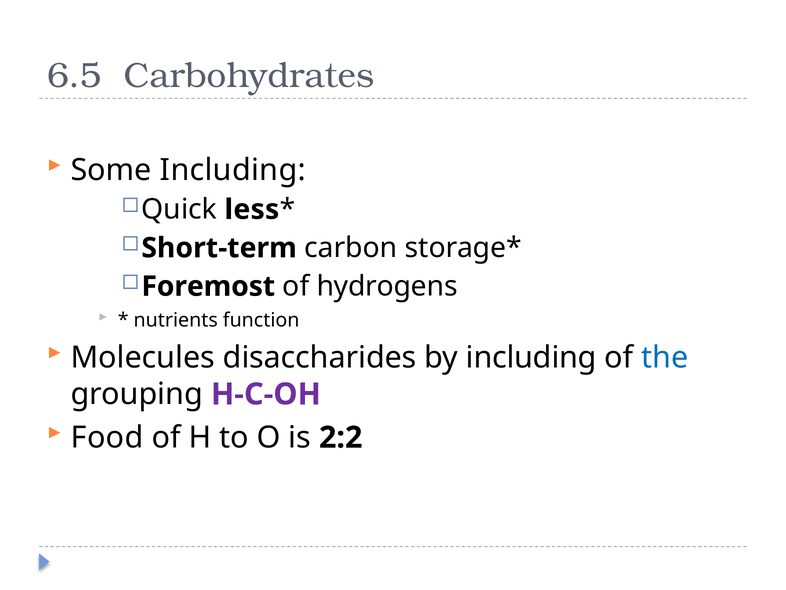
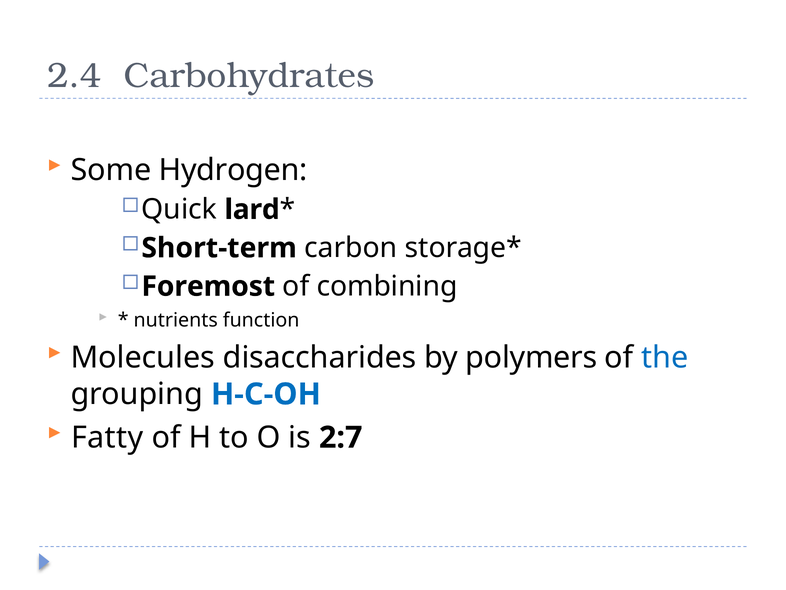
6.5: 6.5 -> 2.4
Some Including: Including -> Hydrogen
less: less -> lard
hydrogens: hydrogens -> combining
by including: including -> polymers
H-C-OH colour: purple -> blue
Food: Food -> Fatty
2:2: 2:2 -> 2:7
